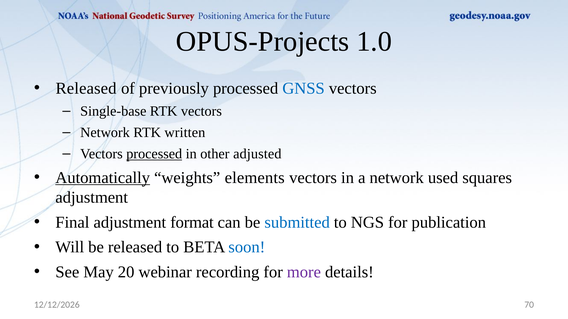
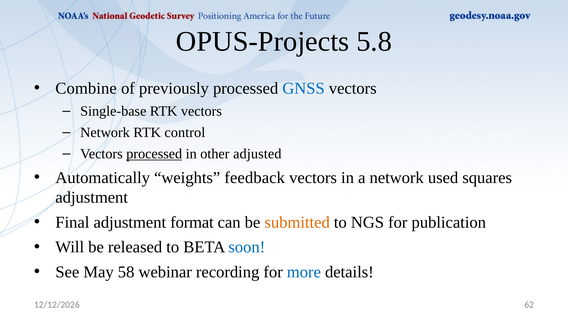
1.0: 1.0 -> 5.8
Released at (86, 88): Released -> Combine
written: written -> control
Automatically underline: present -> none
elements: elements -> feedback
submitted colour: blue -> orange
20: 20 -> 58
more colour: purple -> blue
70: 70 -> 62
